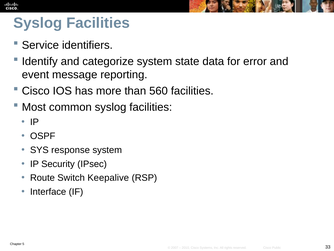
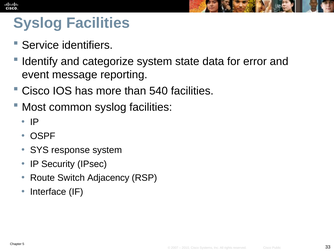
560: 560 -> 540
Keepalive: Keepalive -> Adjacency
